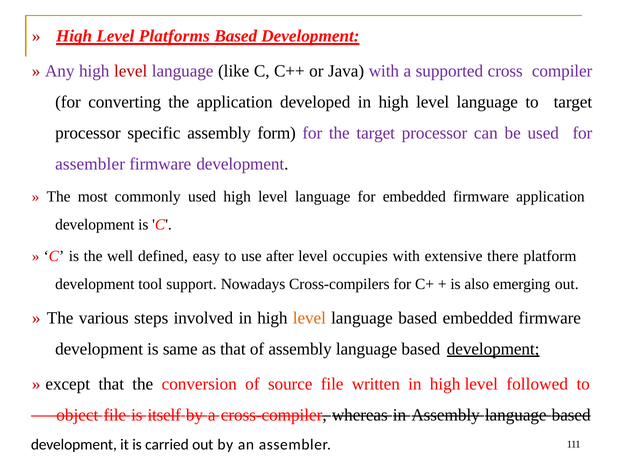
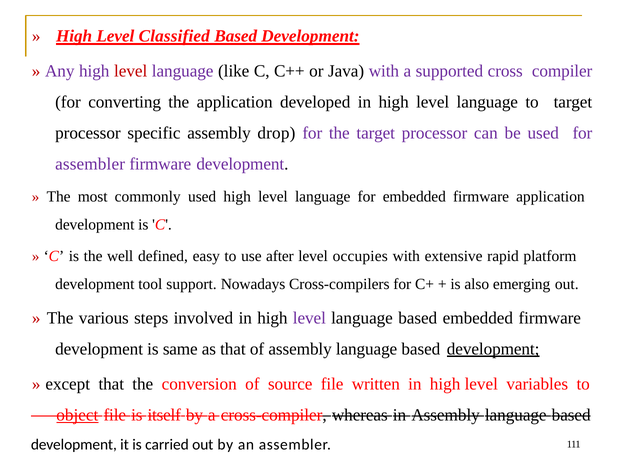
Platforms: Platforms -> Classified
form: form -> drop
there: there -> rapid
level at (309, 318) colour: orange -> purple
followed: followed -> variables
object underline: none -> present
